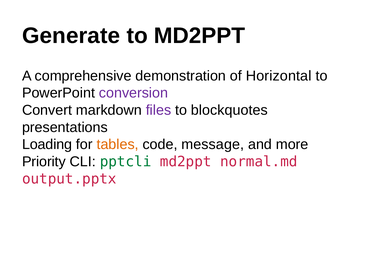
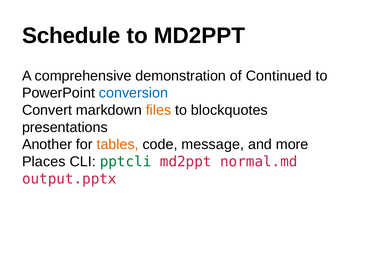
Generate: Generate -> Schedule
Horizontal: Horizontal -> Continued
conversion colour: purple -> blue
files colour: purple -> orange
Loading: Loading -> Another
Priority: Priority -> Places
